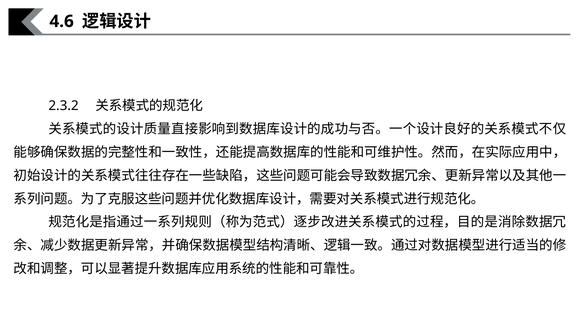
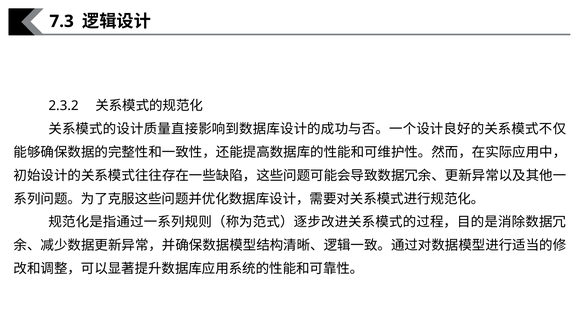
4.6: 4.6 -> 7.3
